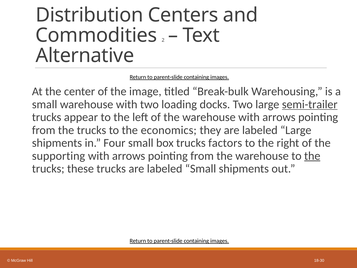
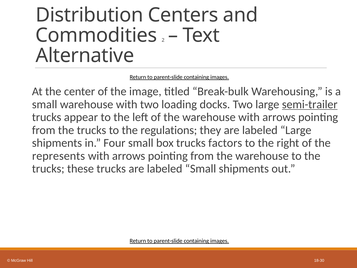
economics: economics -> regulations
supporting: supporting -> represents
the at (312, 156) underline: present -> none
